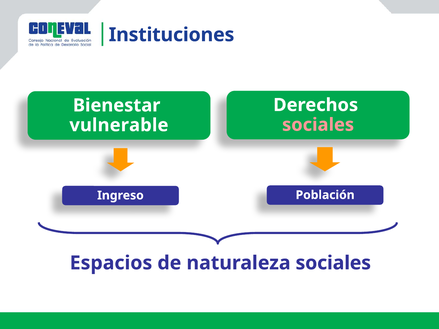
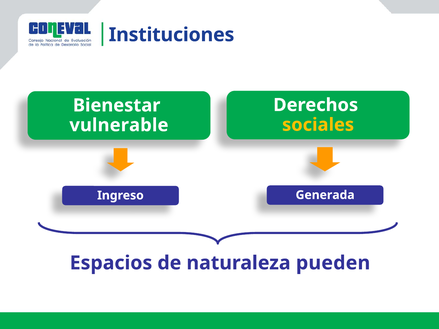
sociales at (318, 125) colour: pink -> yellow
Población: Población -> Generada
naturaleza sociales: sociales -> pueden
